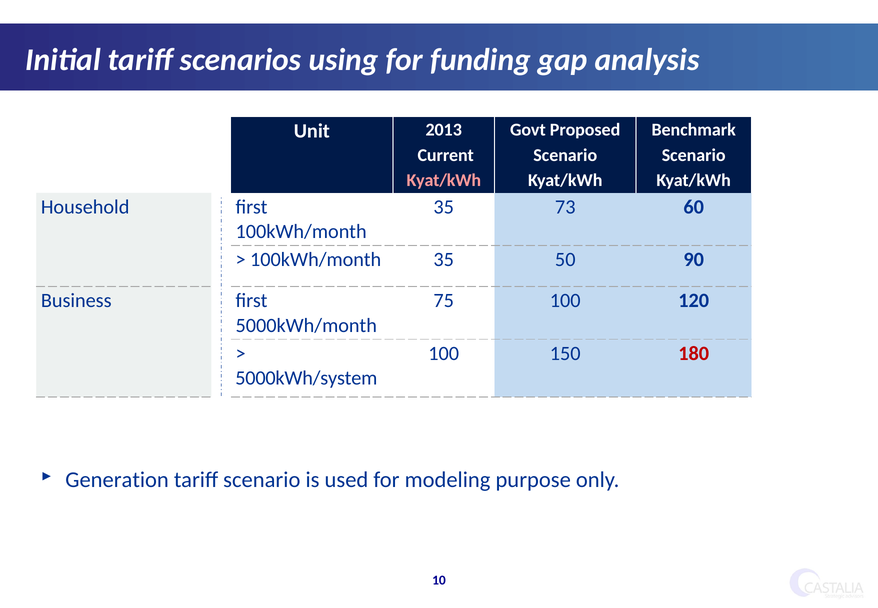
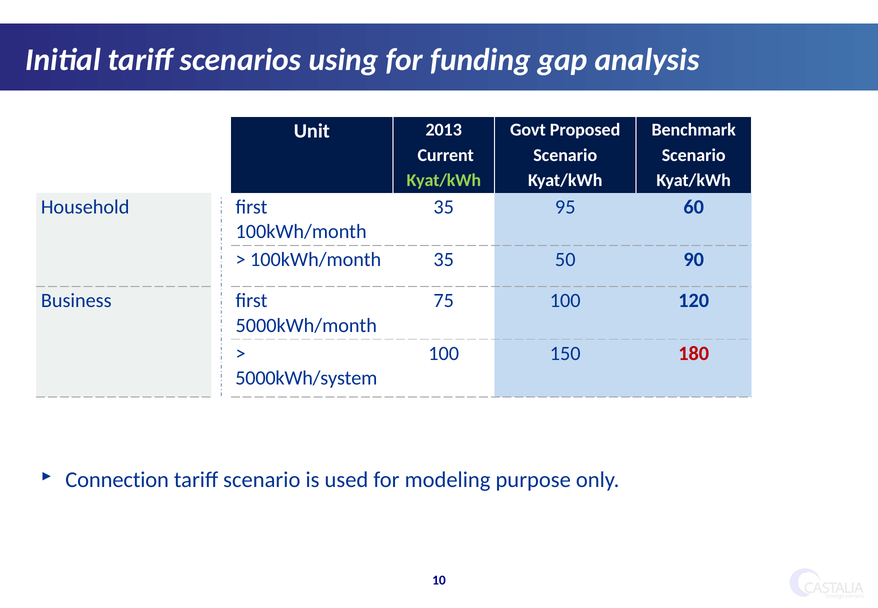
Kyat/kWh at (444, 180) colour: pink -> light green
73: 73 -> 95
Generation: Generation -> Connection
